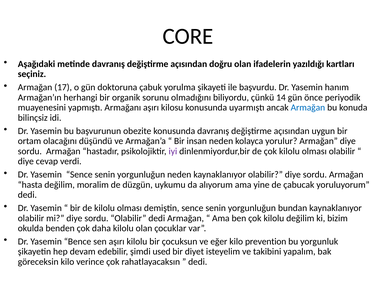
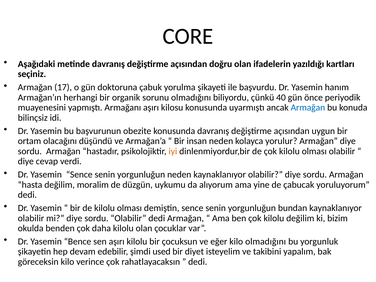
14: 14 -> 40
iyi colour: purple -> orange
kilo prevention: prevention -> olmadığını
